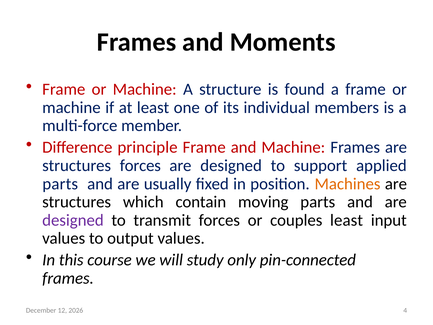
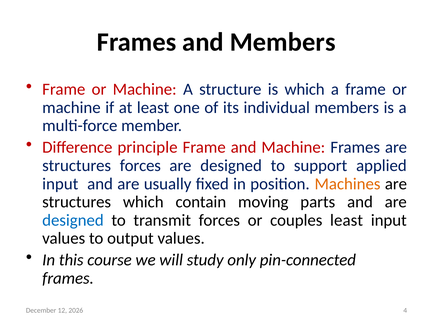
and Moments: Moments -> Members
is found: found -> which
parts at (60, 184): parts -> input
designed at (73, 220) colour: purple -> blue
